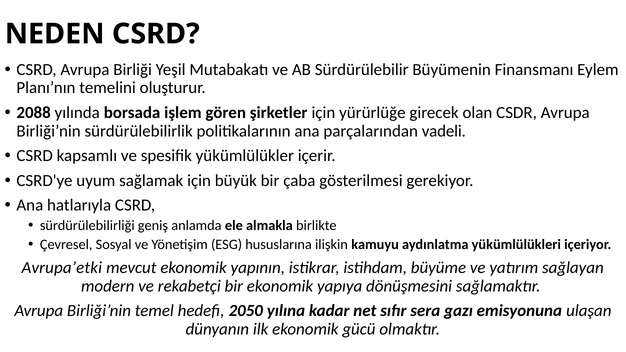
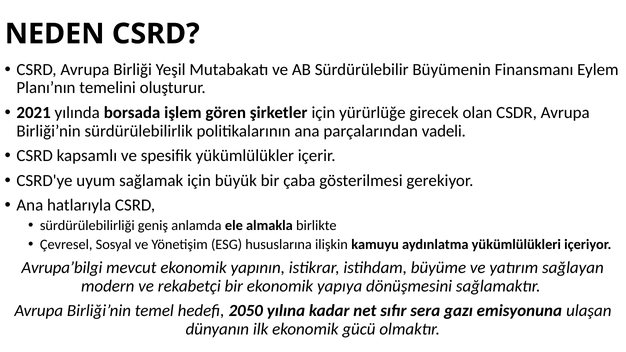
2088: 2088 -> 2021
Avrupa’etki: Avrupa’etki -> Avrupa’bilgi
